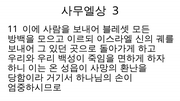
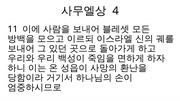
3: 3 -> 4
